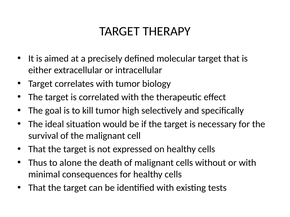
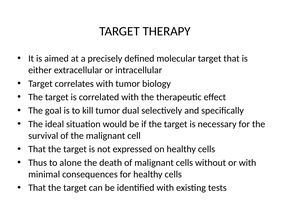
high: high -> dual
